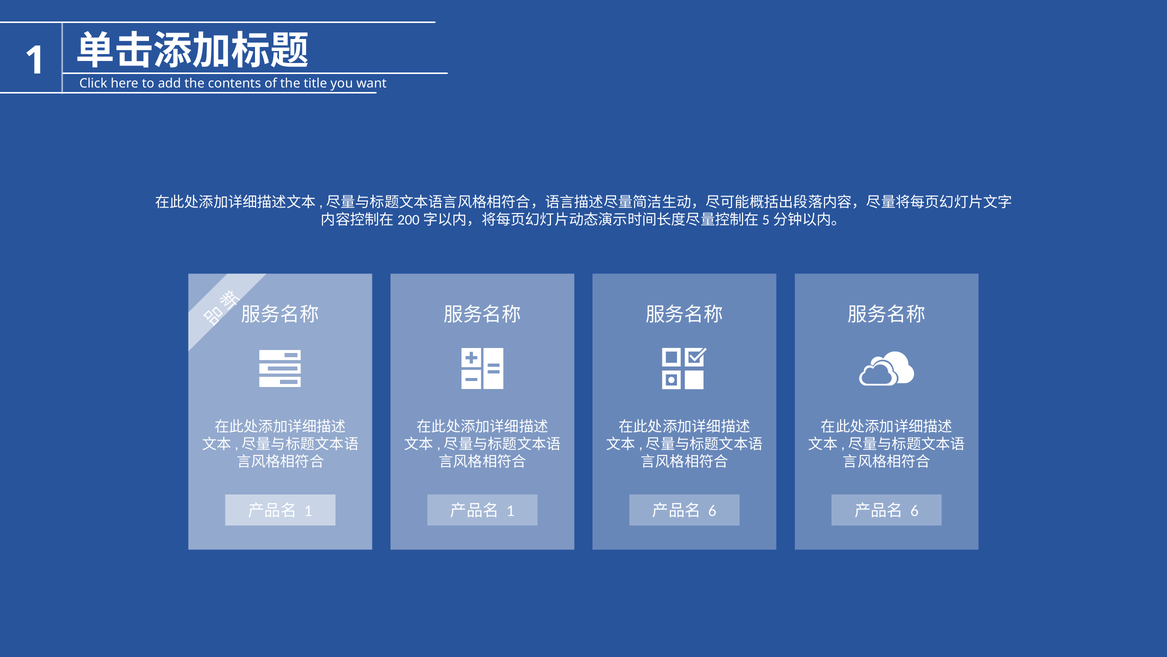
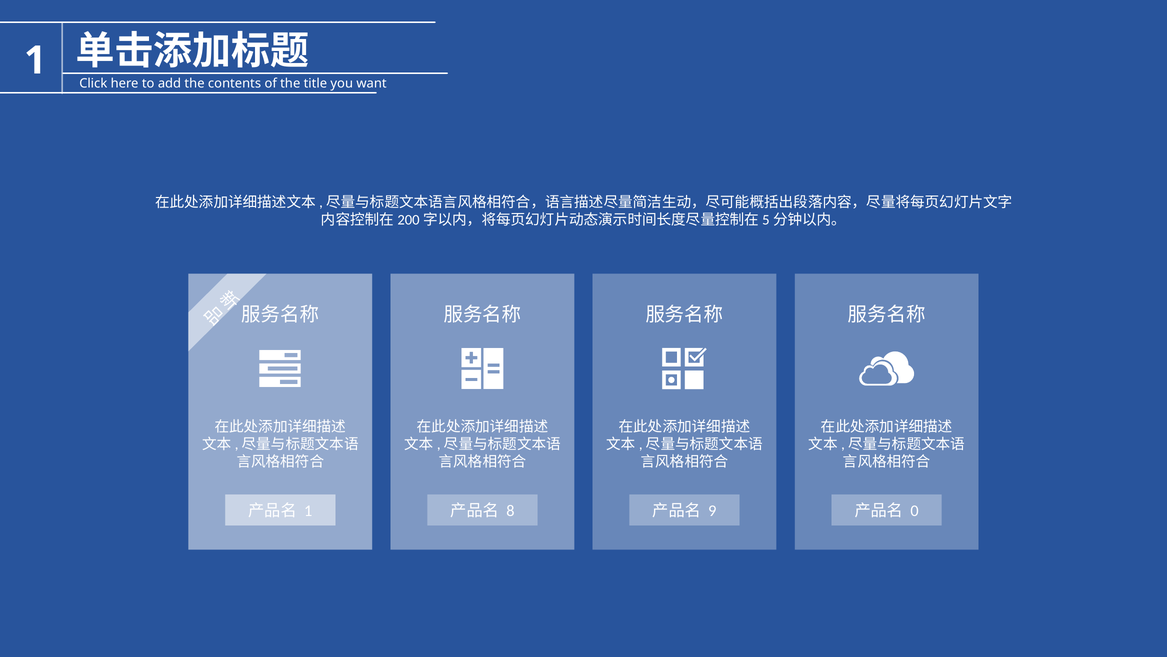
1 at (510, 511): 1 -> 8
6 at (712, 511): 6 -> 9
6 at (915, 511): 6 -> 0
